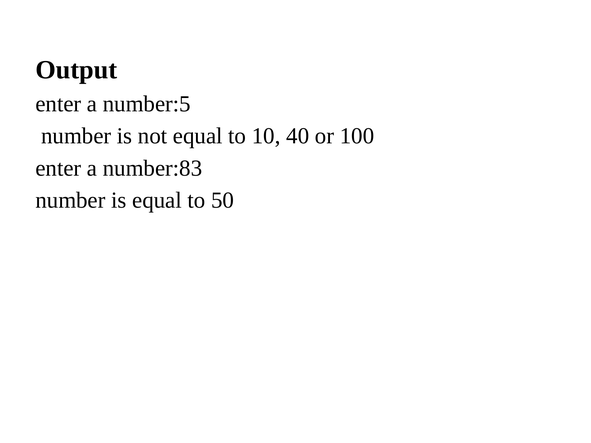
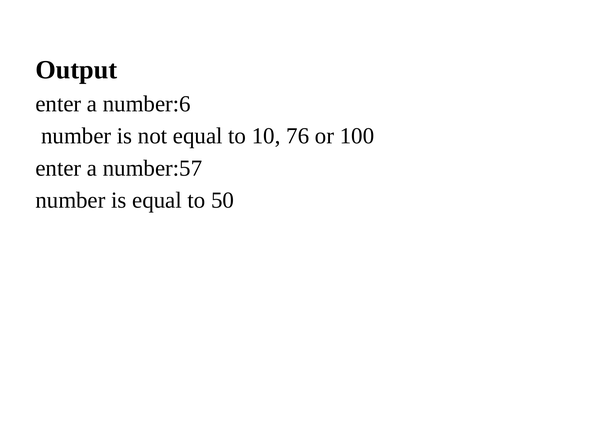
number:5: number:5 -> number:6
40: 40 -> 76
number:83: number:83 -> number:57
